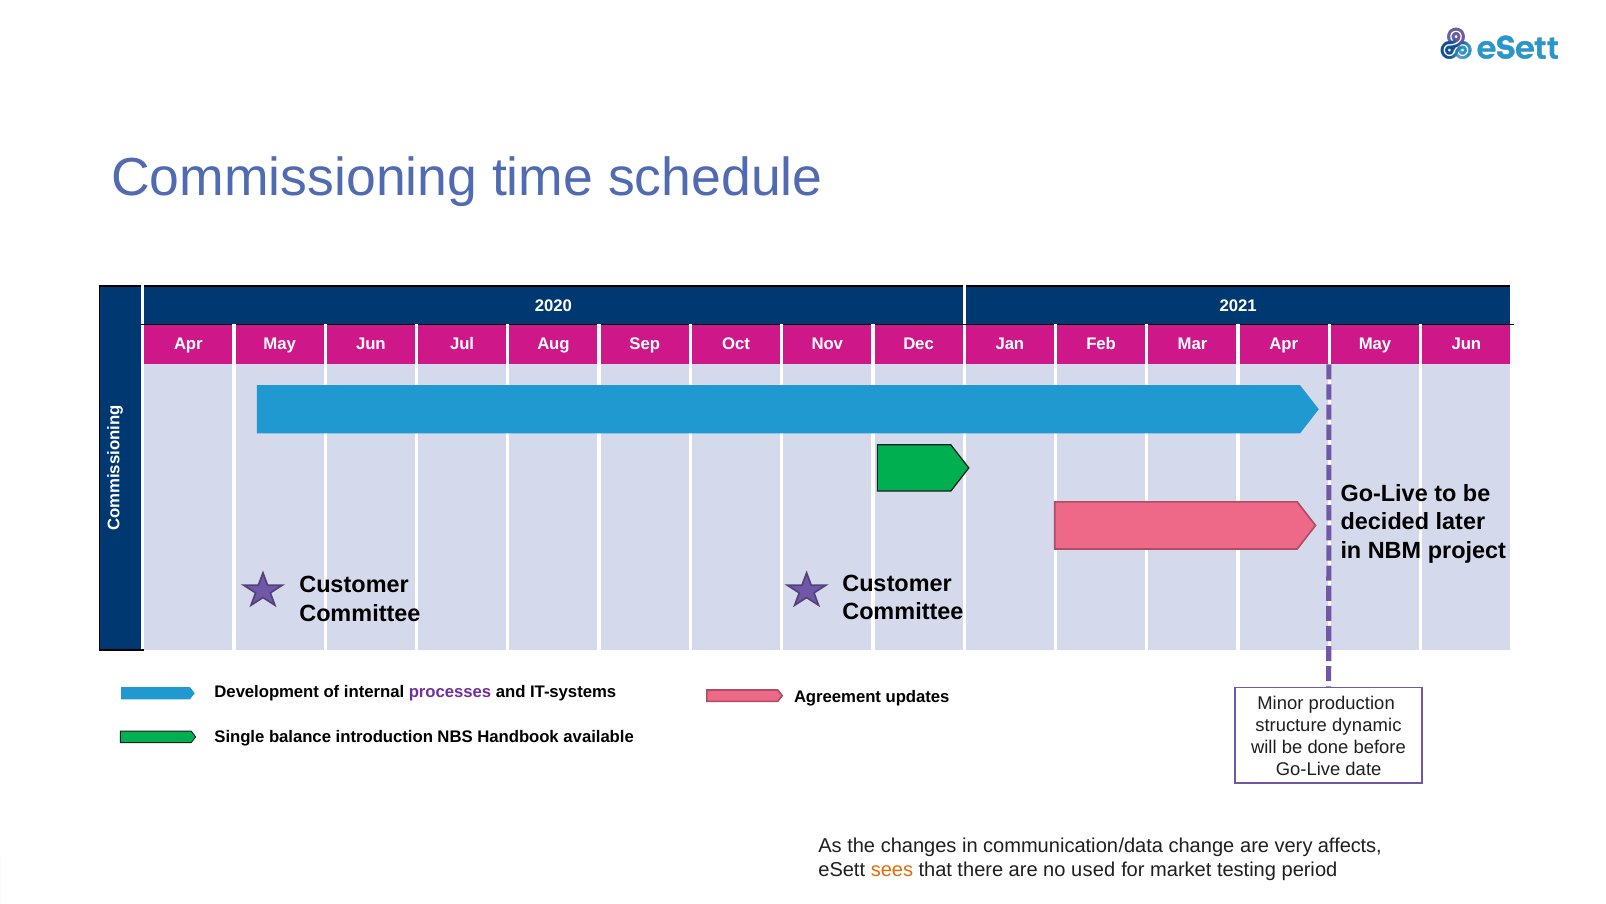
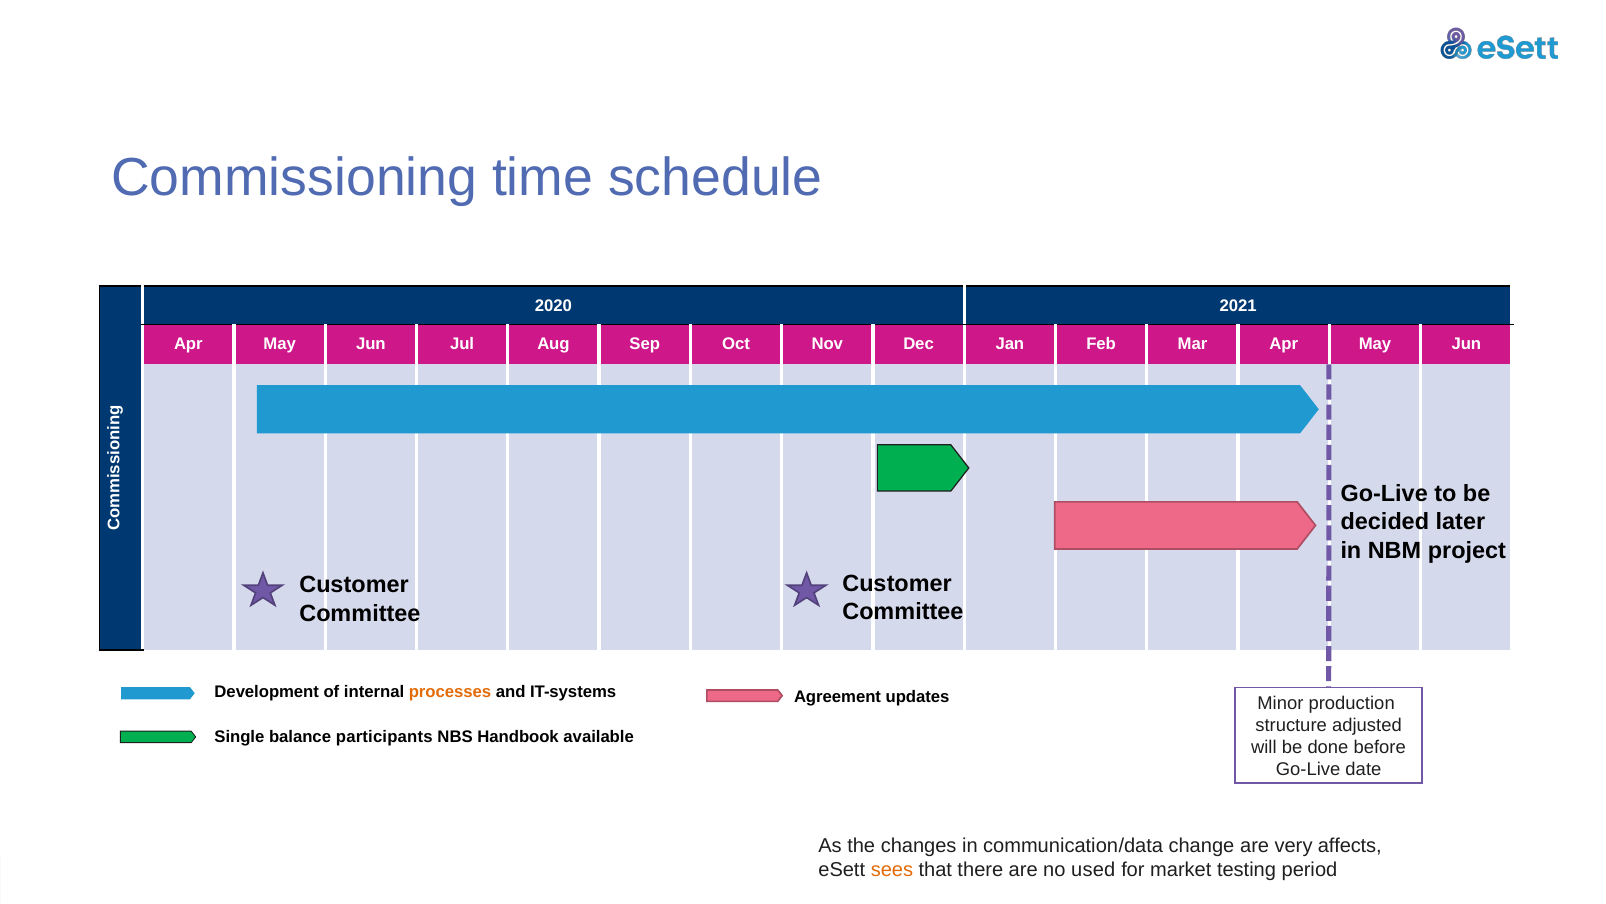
processes colour: purple -> orange
dynamic: dynamic -> adjusted
introduction: introduction -> participants
